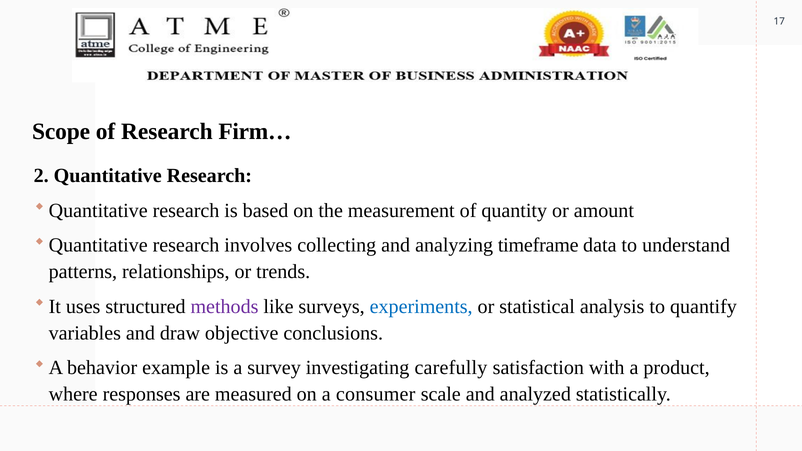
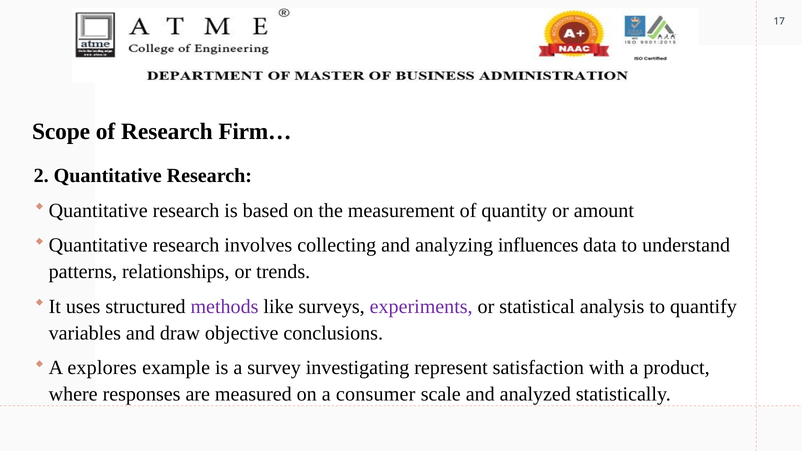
timeframe: timeframe -> influences
experiments colour: blue -> purple
behavior: behavior -> explores
carefully: carefully -> represent
